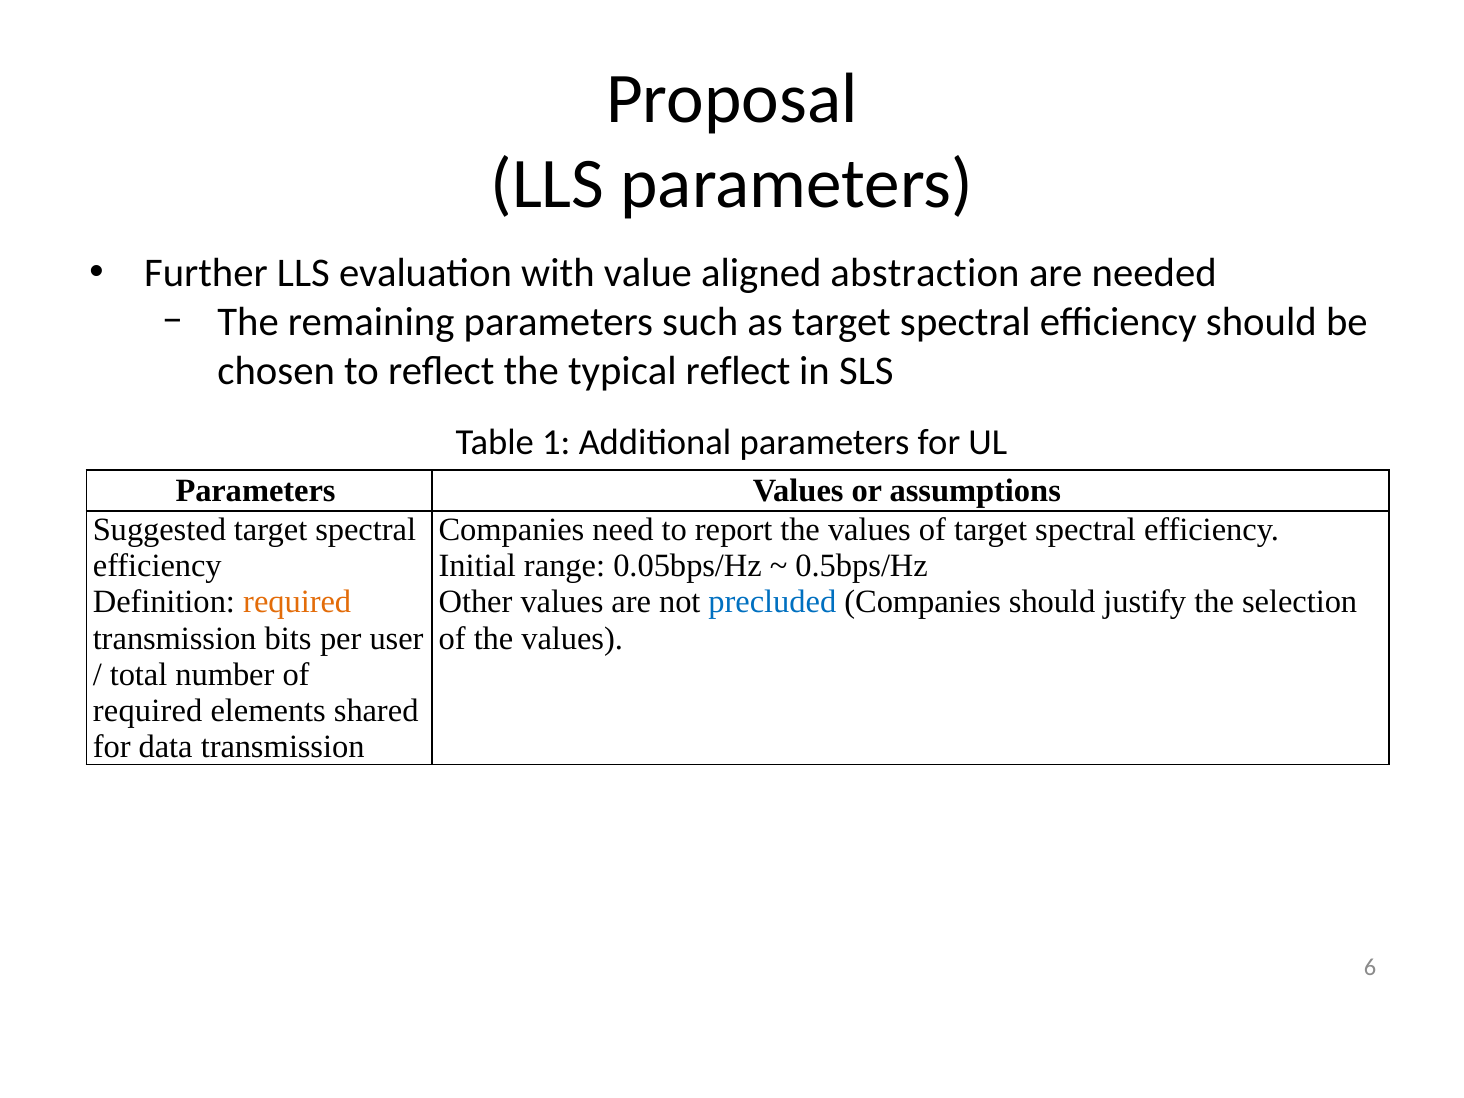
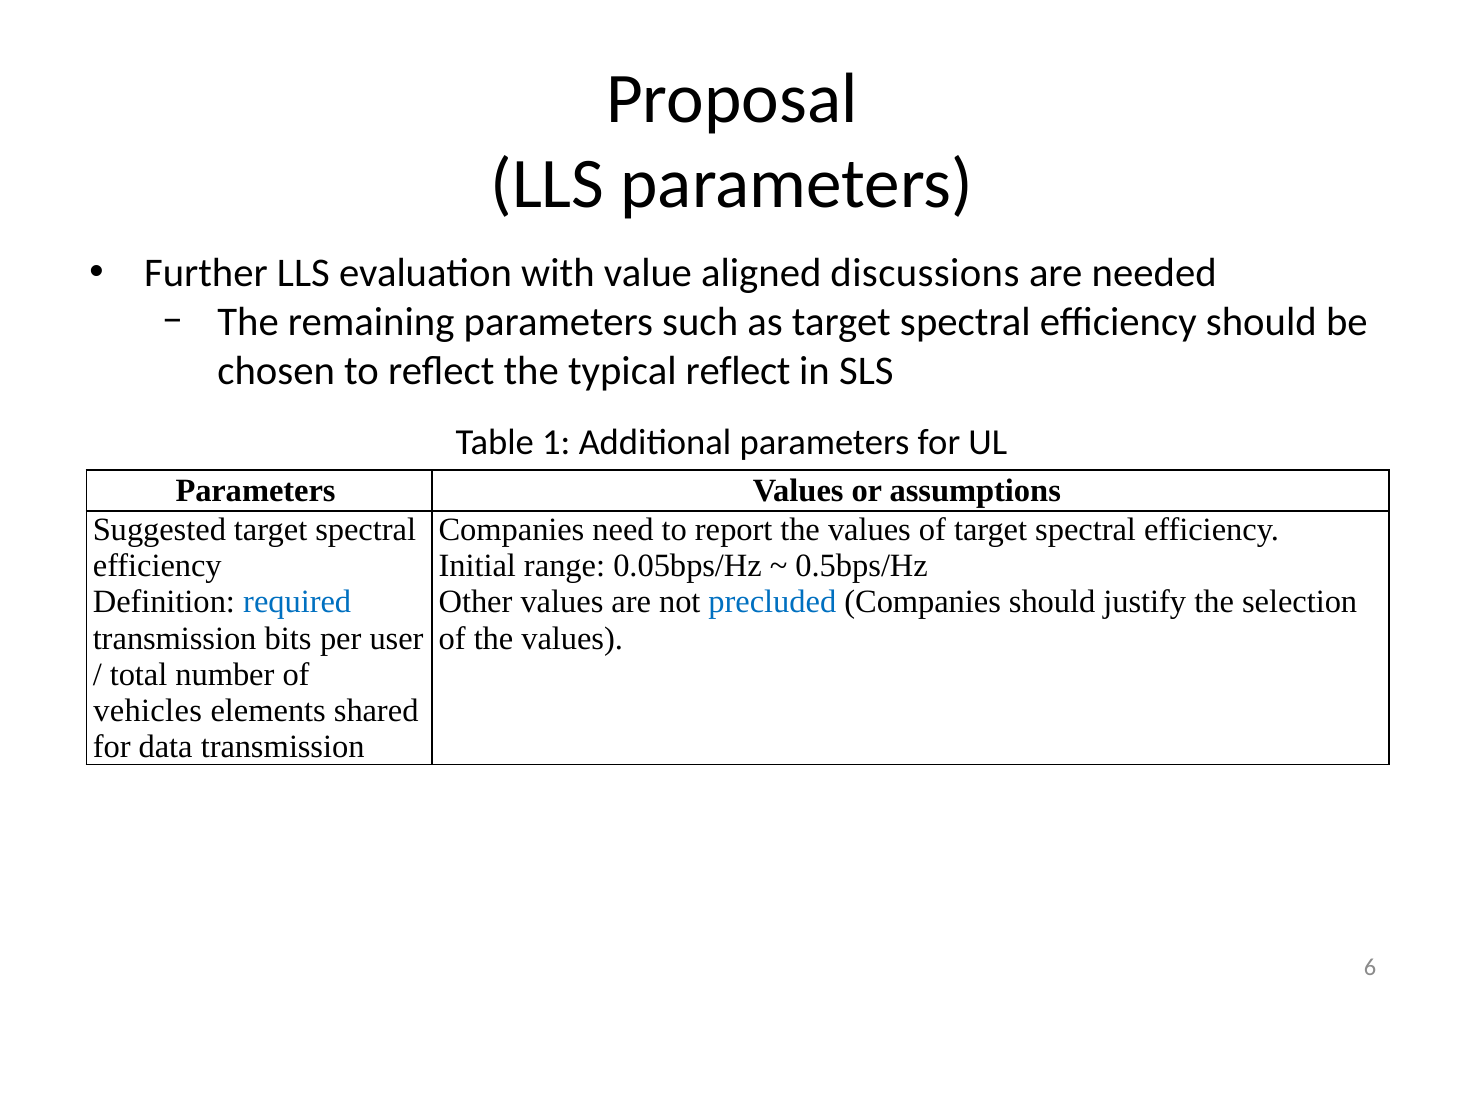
abstraction: abstraction -> discussions
required at (297, 602) colour: orange -> blue
required at (148, 711): required -> vehicles
